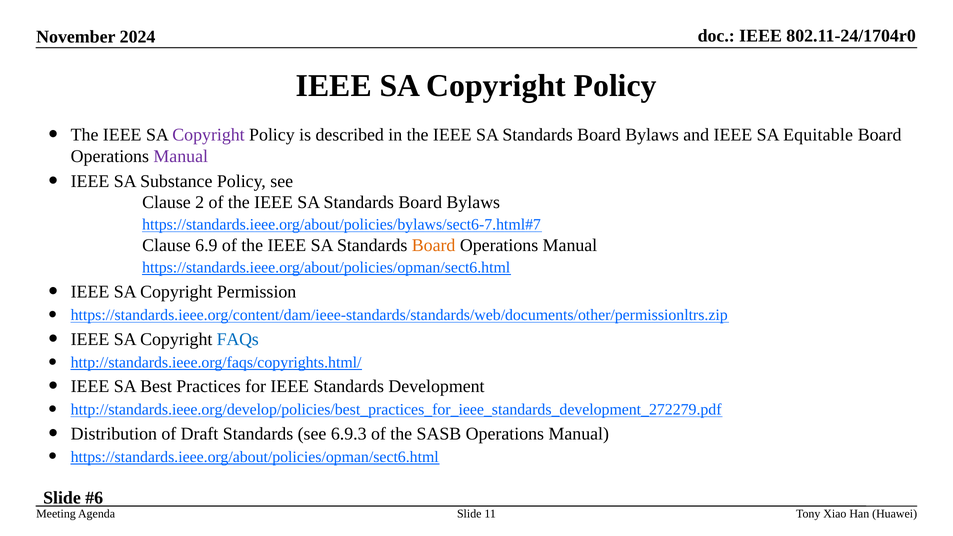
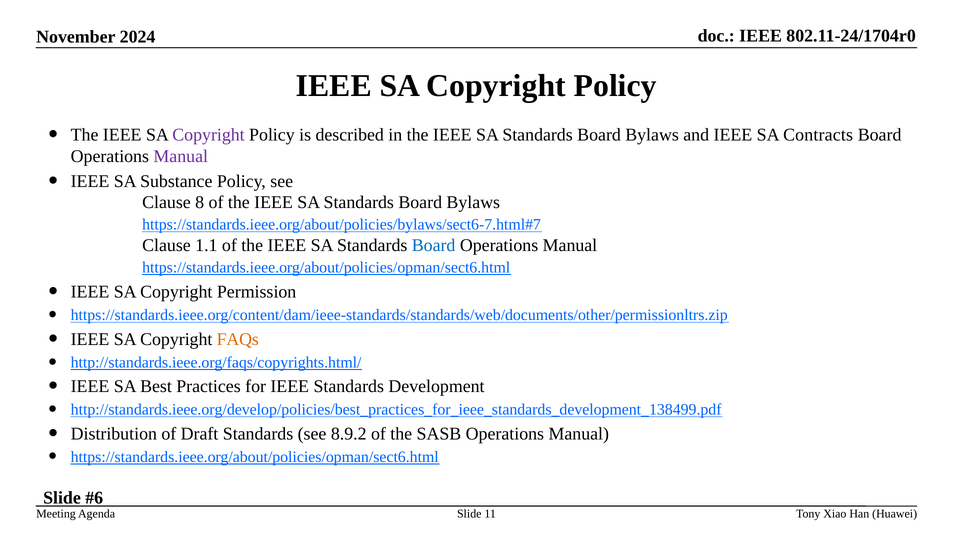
Equitable: Equitable -> Contracts
2: 2 -> 8
6.9: 6.9 -> 1.1
Board at (434, 245) colour: orange -> blue
FAQs colour: blue -> orange
http://standards.ieee.org/develop/policies/best_practices_for_ieee_standards_development_272279.pdf: http://standards.ieee.org/develop/policies/best_practices_for_ieee_standards_development_272279.pdf -> http://standards.ieee.org/develop/policies/best_practices_for_ieee_standards_development_138499.pdf
6.9.3: 6.9.3 -> 8.9.2
